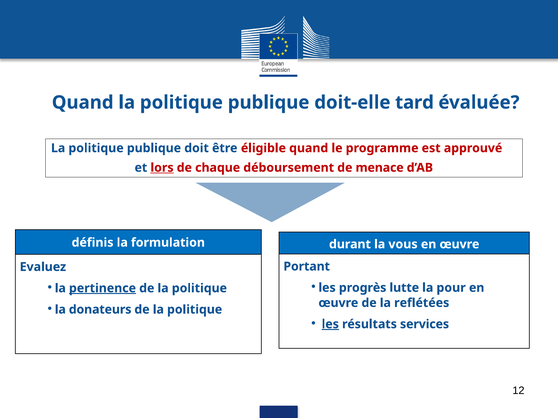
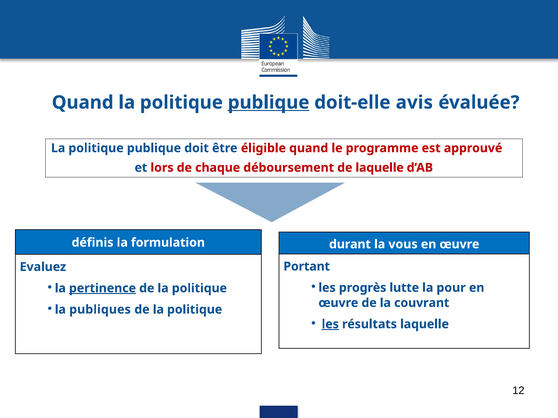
publique at (269, 103) underline: none -> present
tard: tard -> avis
lors underline: present -> none
de menace: menace -> laquelle
reflétées: reflétées -> couvrant
donateurs: donateurs -> publiques
résultats services: services -> laquelle
